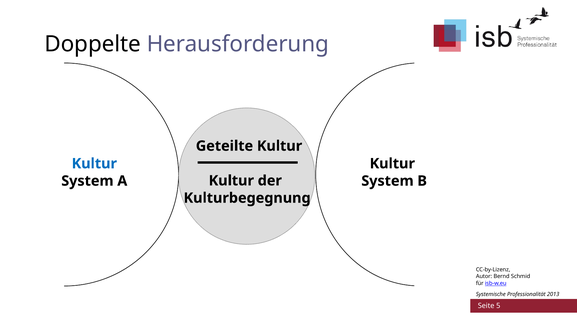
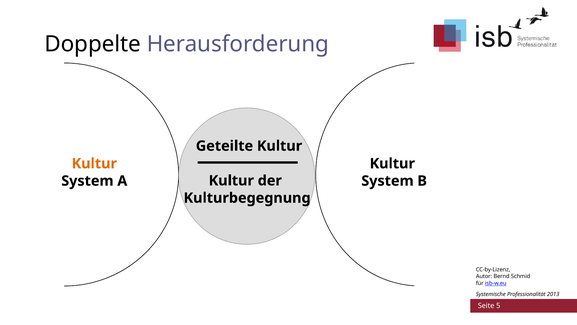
Kultur at (94, 163) colour: blue -> orange
